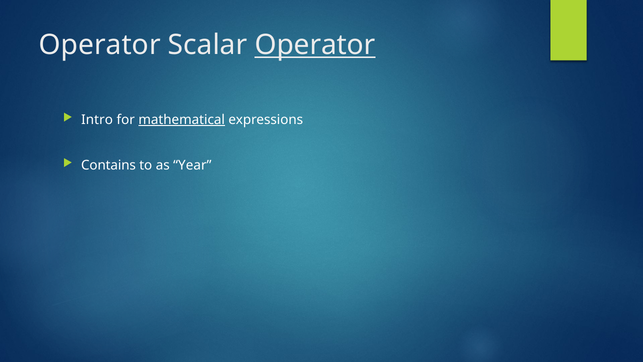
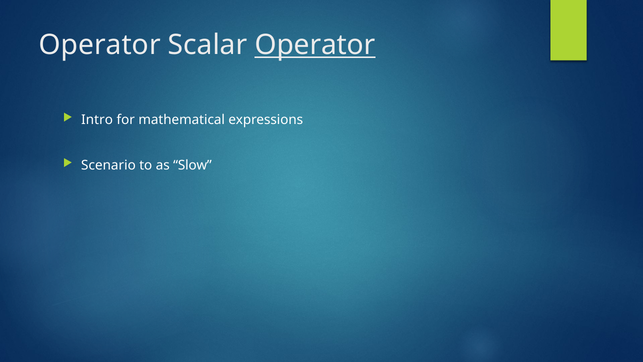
mathematical underline: present -> none
Contains: Contains -> Scenario
Year: Year -> Slow
